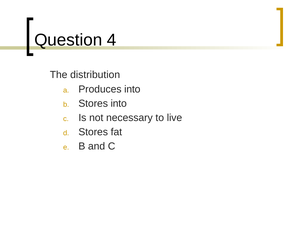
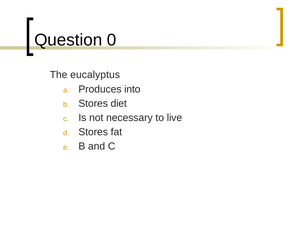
4: 4 -> 0
distribution: distribution -> eucalyptus
Stores into: into -> diet
